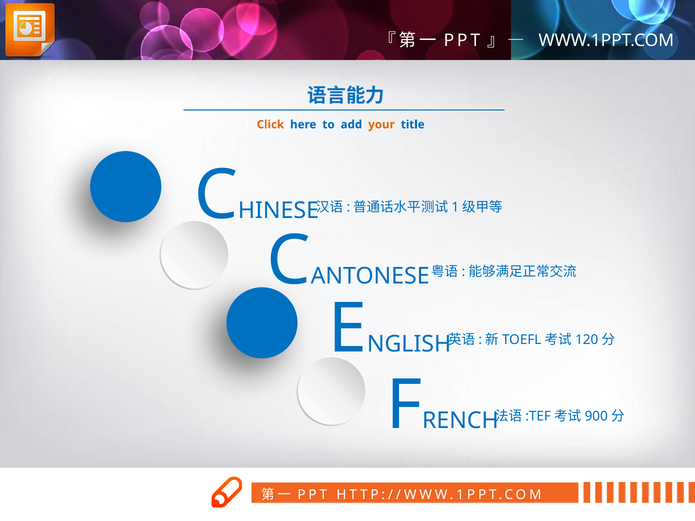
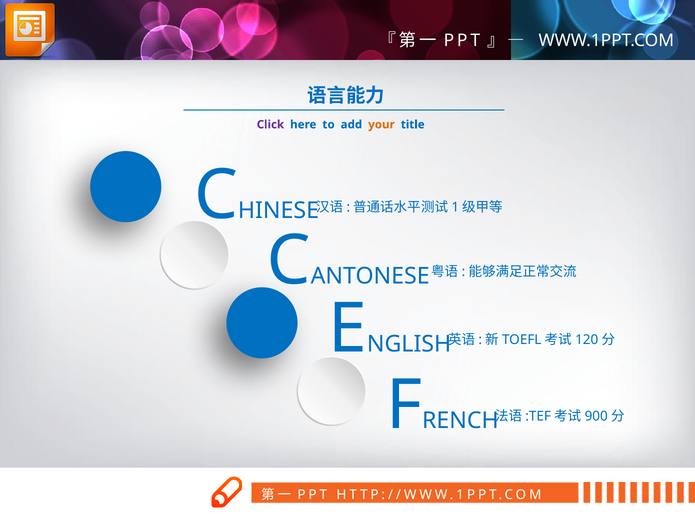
Click colour: orange -> purple
